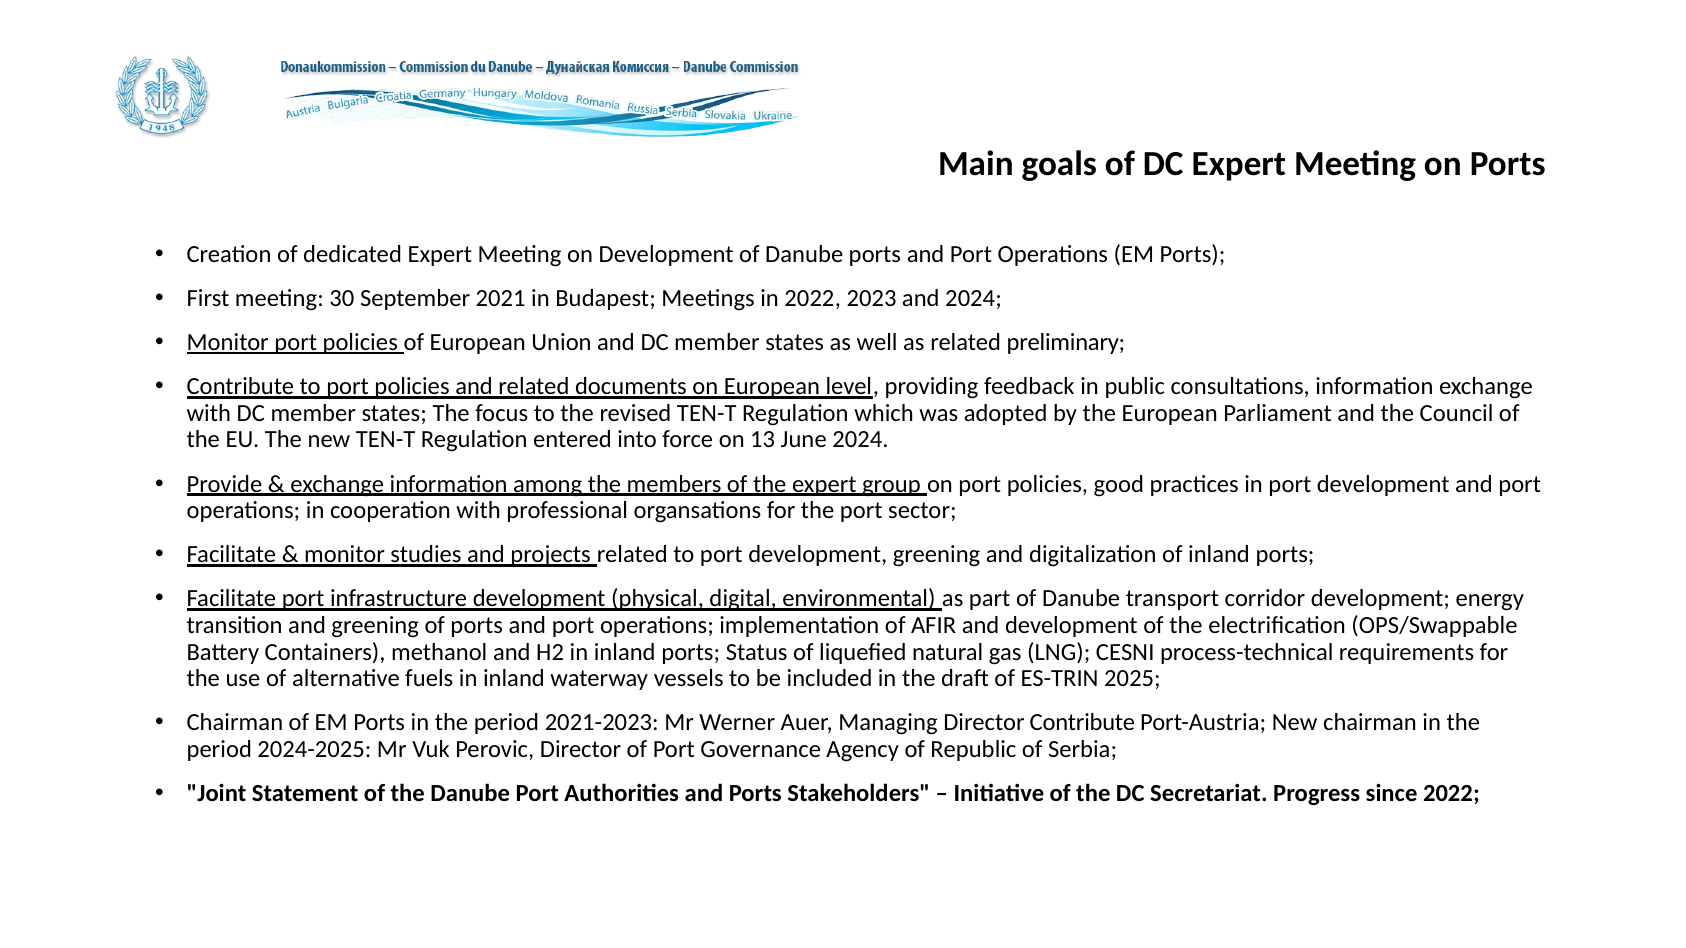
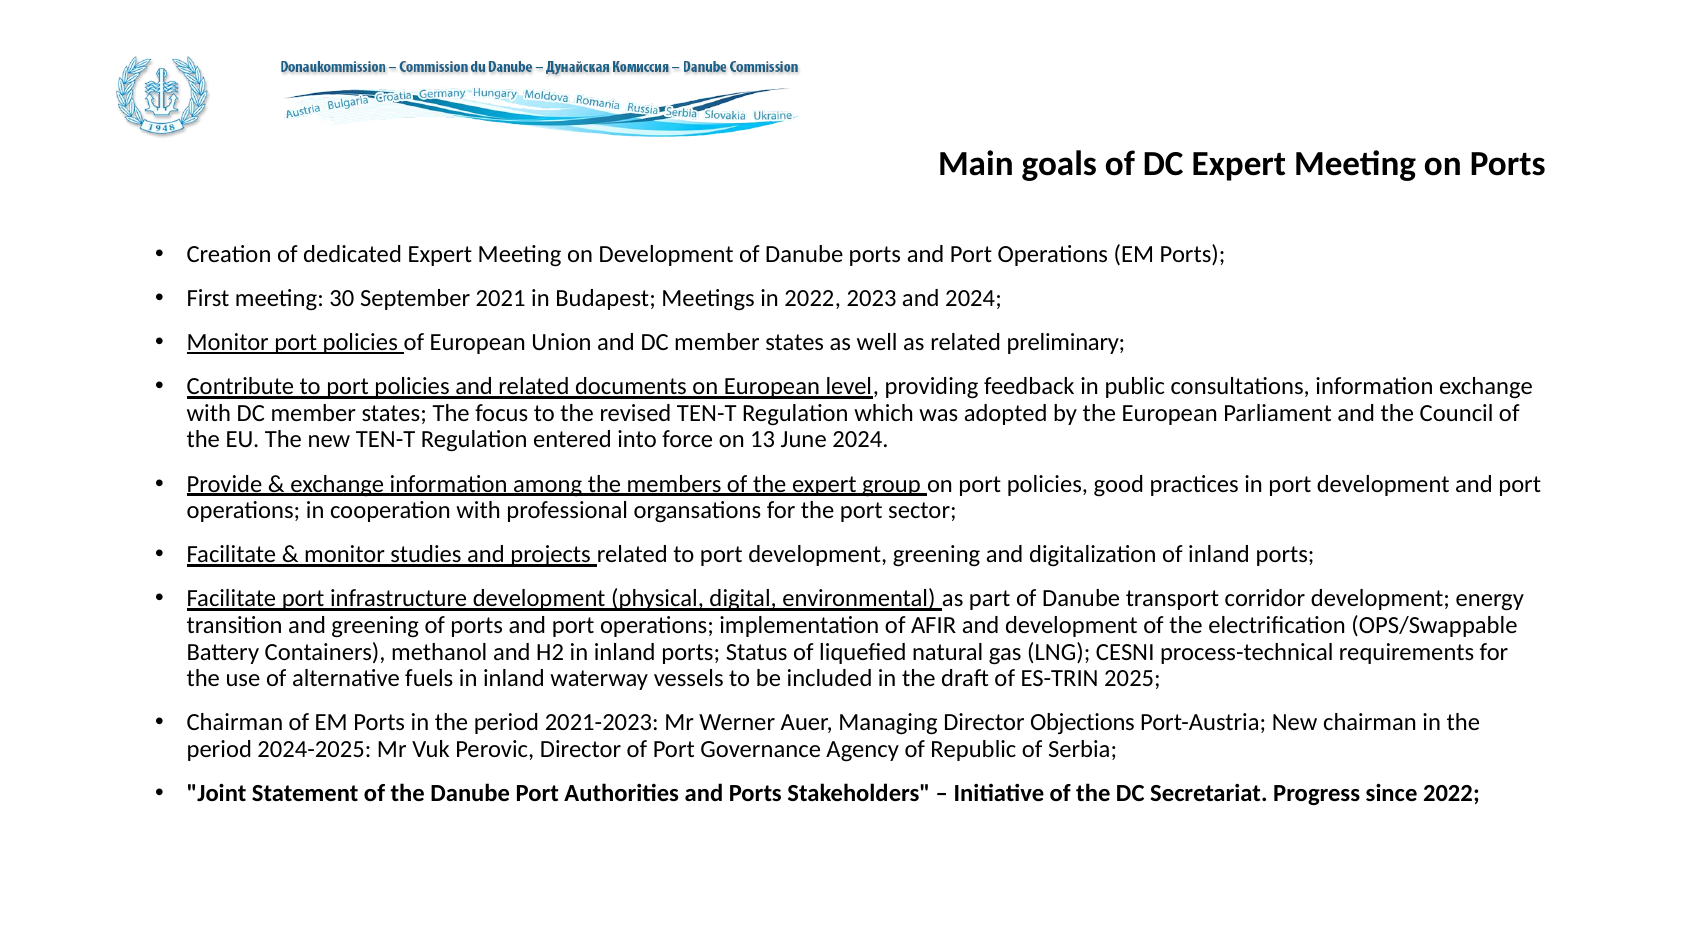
Director Contribute: Contribute -> Objections
